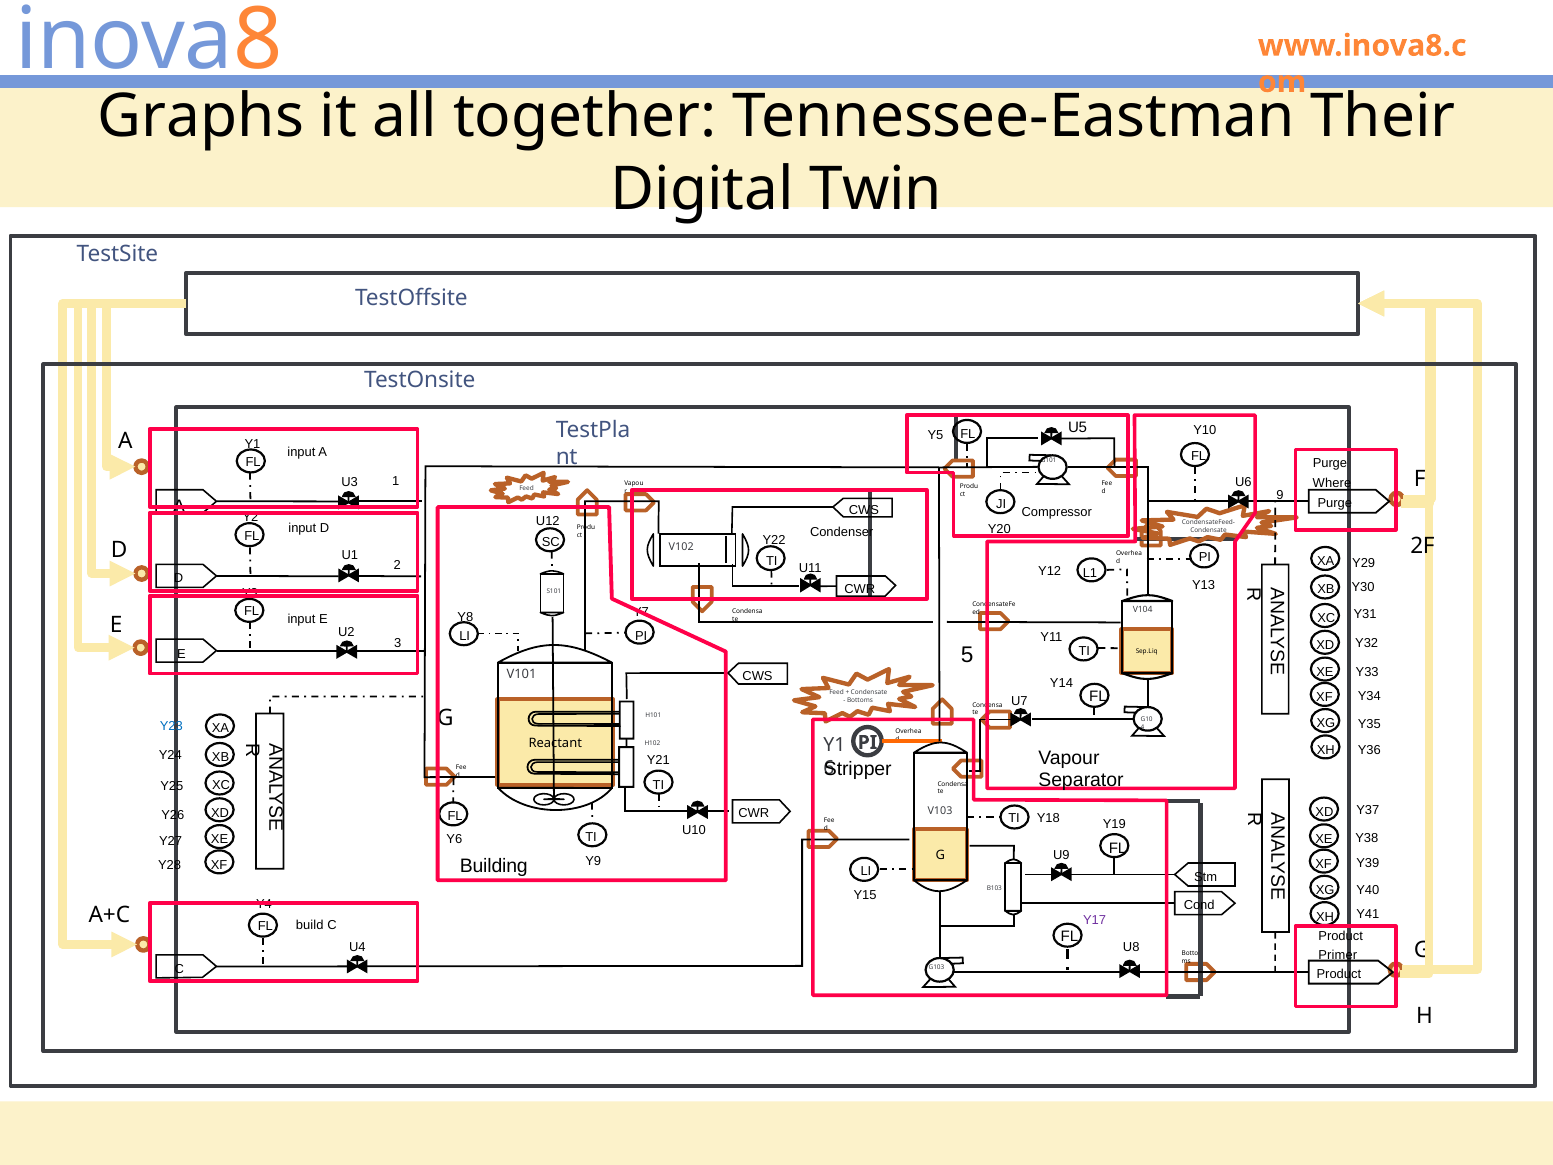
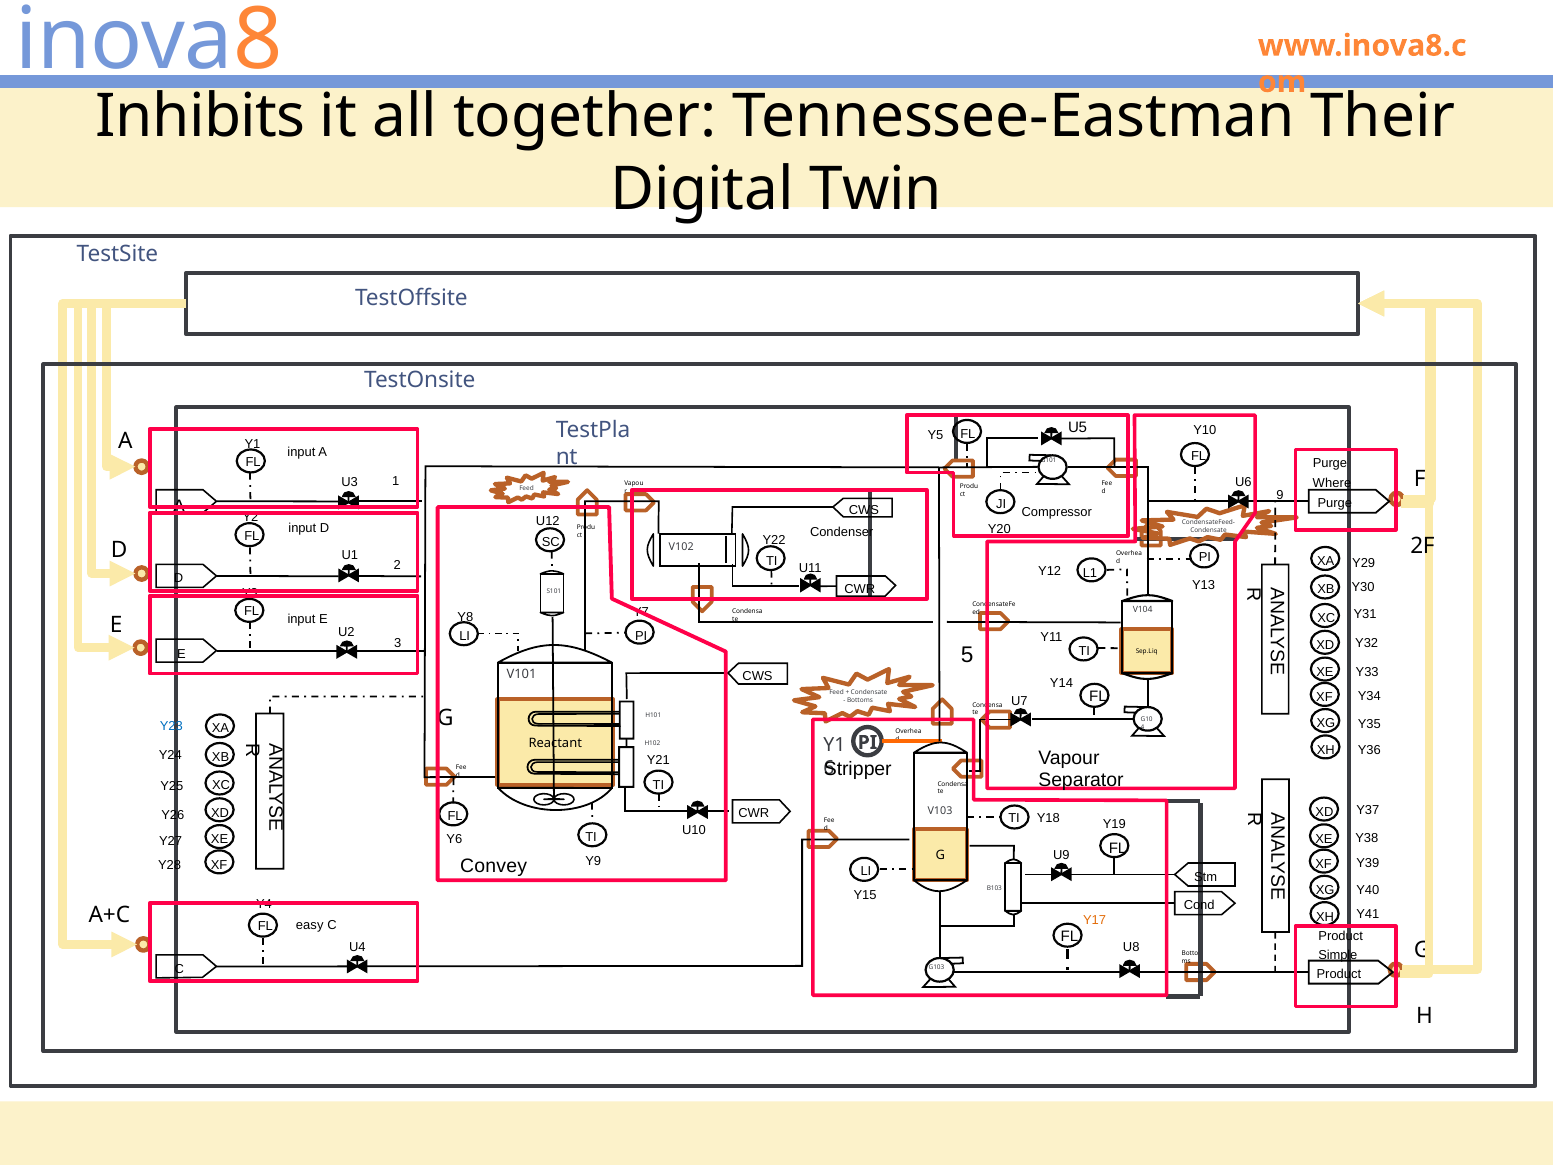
Graphs: Graphs -> Inhibits
Building: Building -> Convey
Y17 colour: purple -> orange
build: build -> easy
Primer: Primer -> Simple
